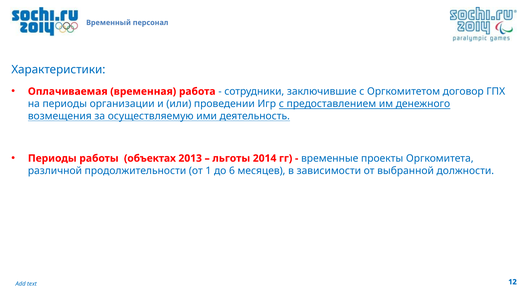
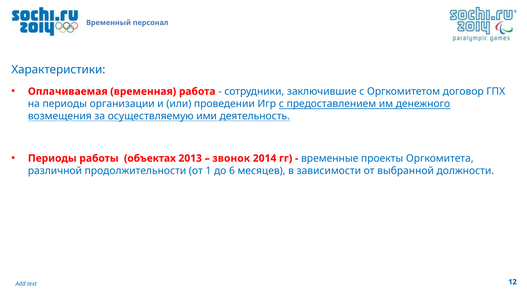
льготы: льготы -> звонок
